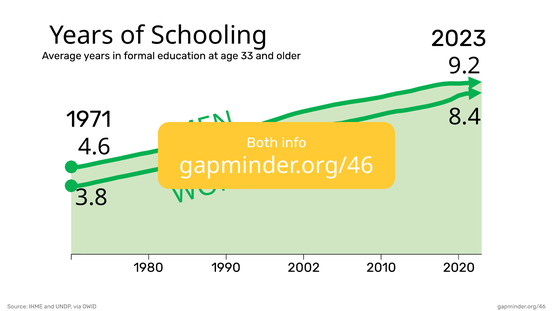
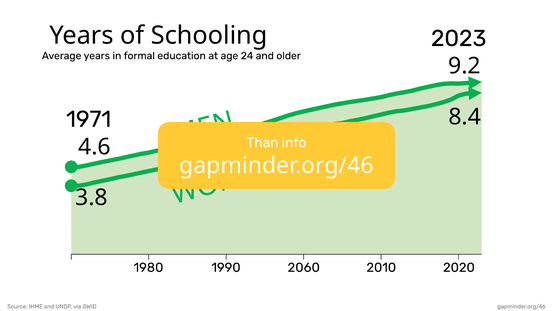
33: 33 -> 24
Both: Both -> Than
2002: 2002 -> 2060
